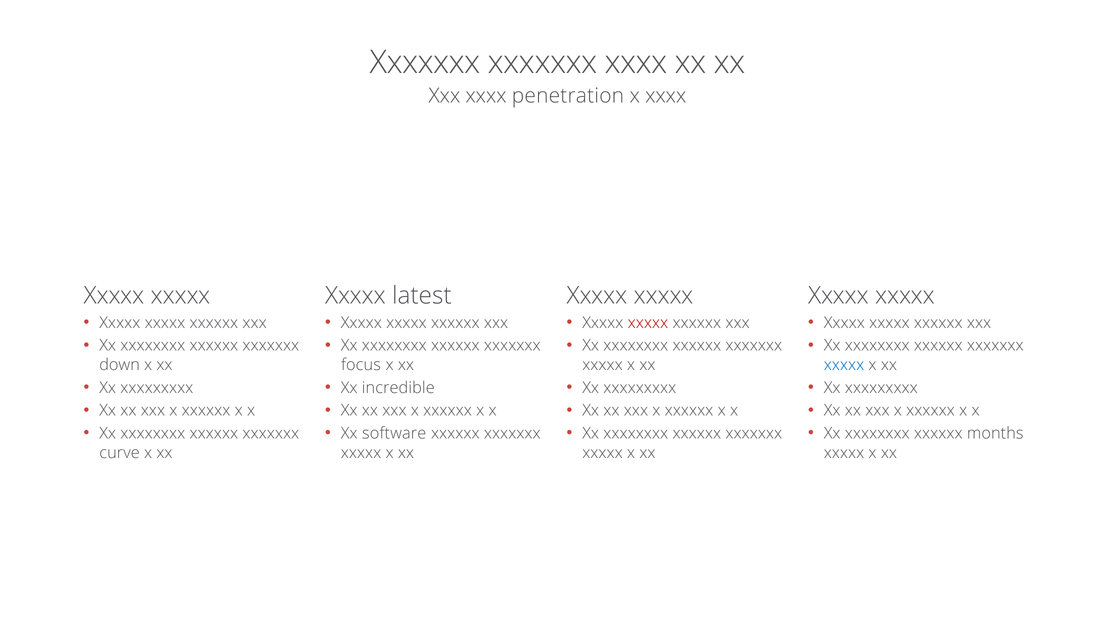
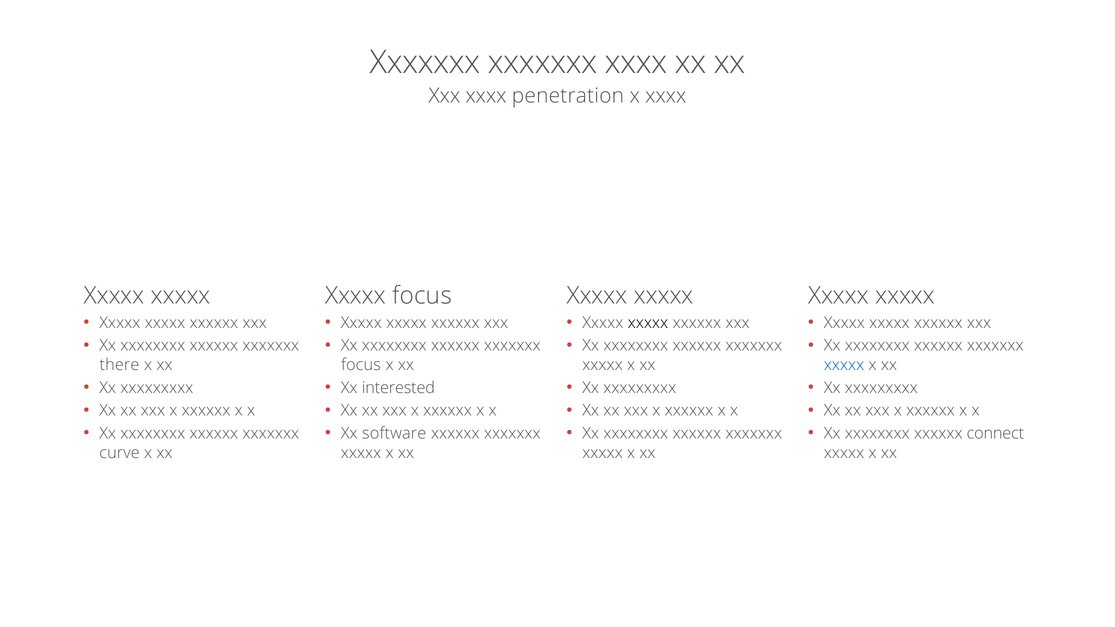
Xxxxx latest: latest -> focus
xxxxx at (648, 323) colour: red -> black
down: down -> there
incredible: incredible -> interested
months: months -> connect
